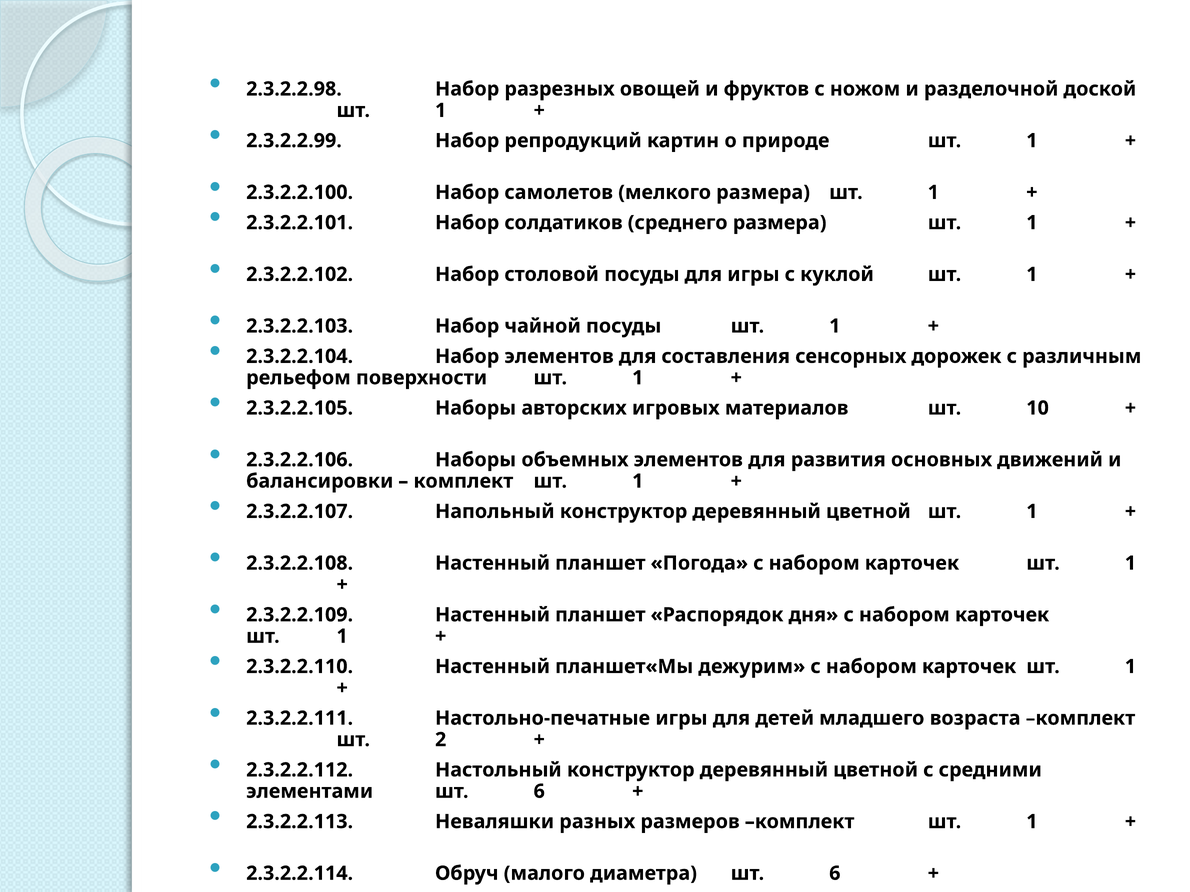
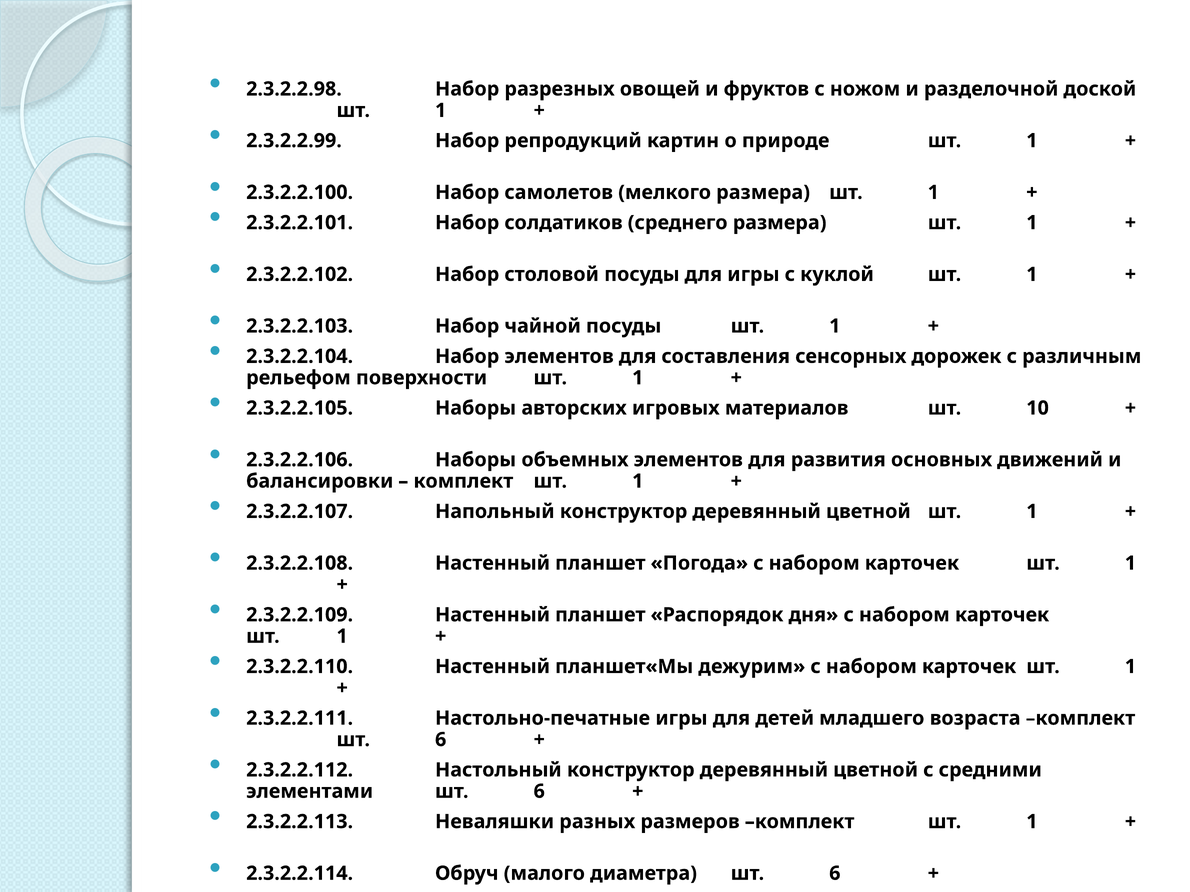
2 at (441, 740): 2 -> 6
